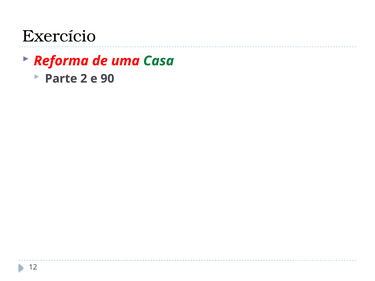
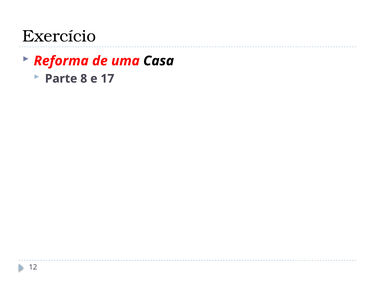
Casa colour: green -> black
2: 2 -> 8
90: 90 -> 17
